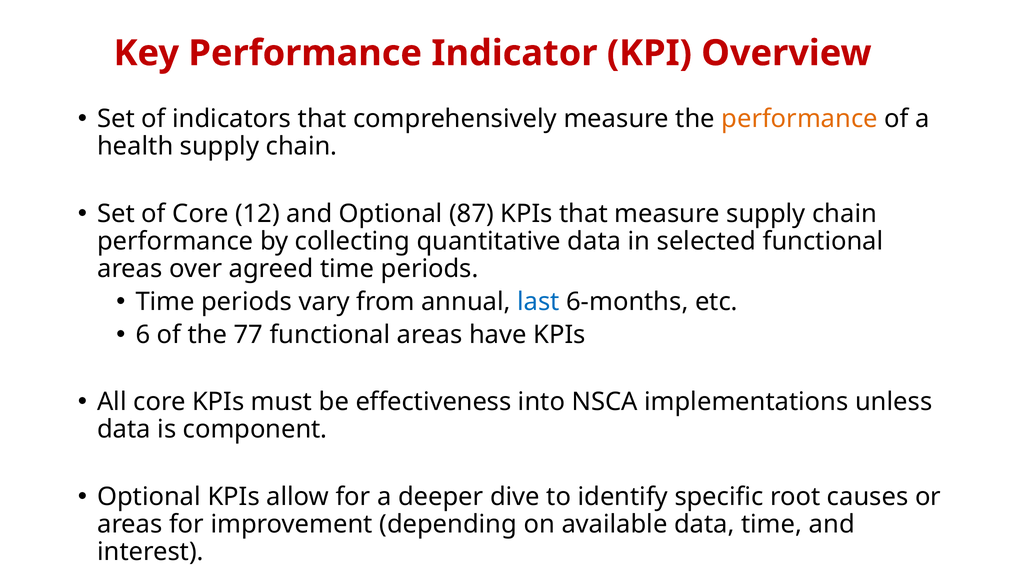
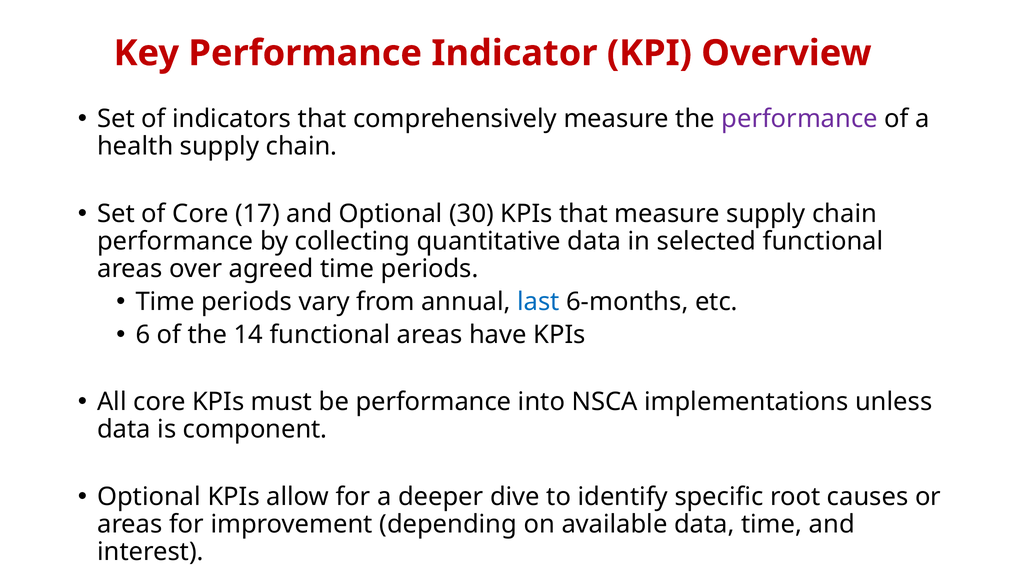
performance at (800, 119) colour: orange -> purple
12: 12 -> 17
87: 87 -> 30
77: 77 -> 14
be effectiveness: effectiveness -> performance
